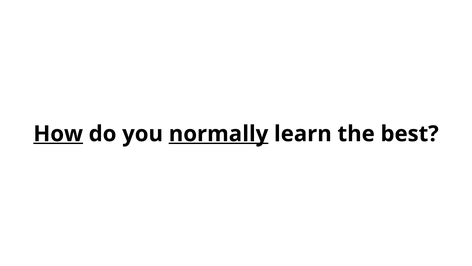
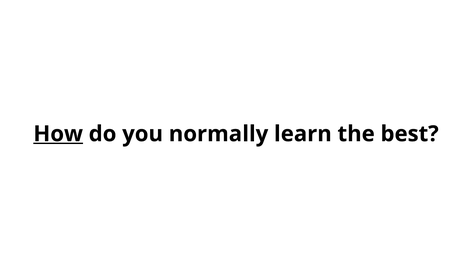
normally underline: present -> none
